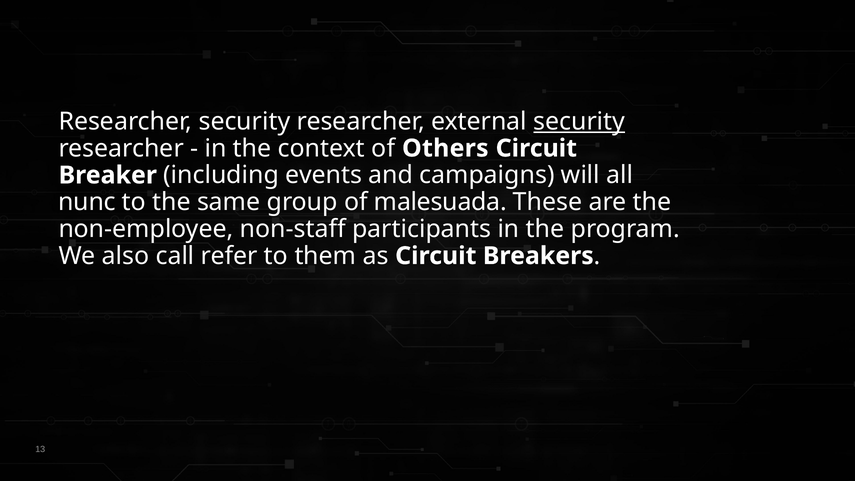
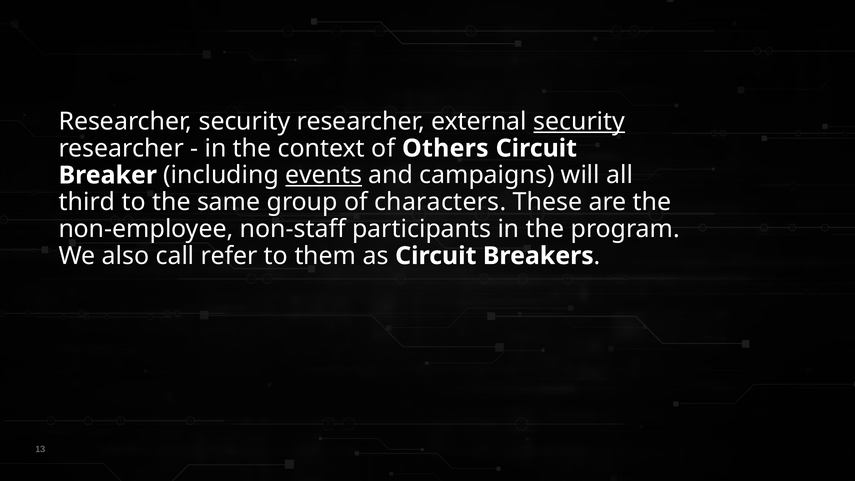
events underline: none -> present
nunc: nunc -> third
malesuada: malesuada -> characters
